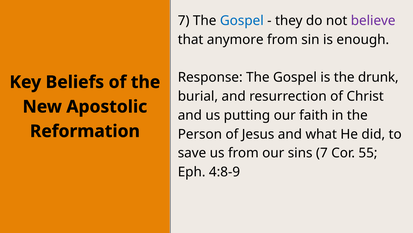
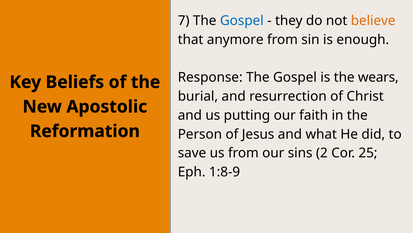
believe colour: purple -> orange
drunk: drunk -> wears
sins 7: 7 -> 2
55: 55 -> 25
4:8-9: 4:8-9 -> 1:8-9
